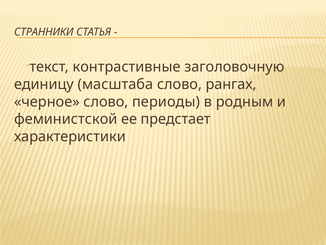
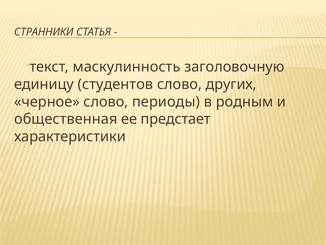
контрастивные: контрастивные -> маскулинность
масштаба: масштаба -> студентов
рангах: рангах -> других
феминистской: феминистской -> общественная
